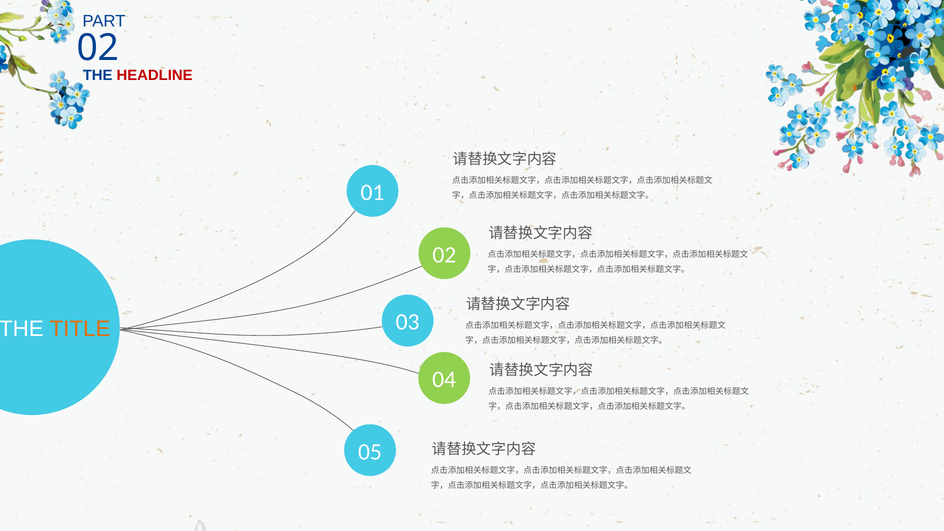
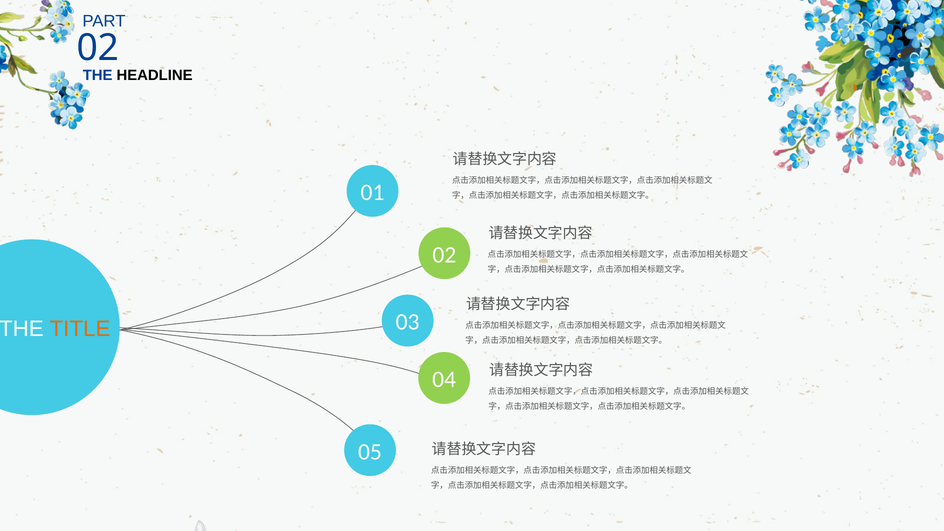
HEADLINE colour: red -> black
